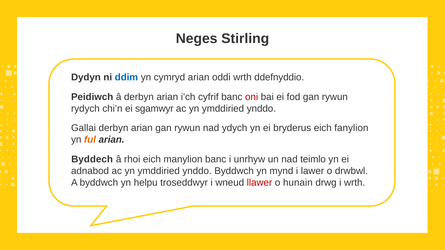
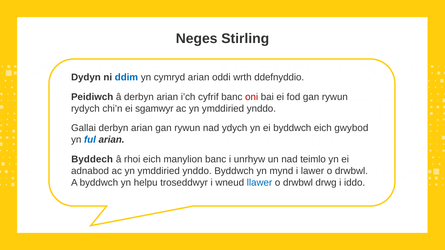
ei bryderus: bryderus -> byddwch
fanylion: fanylion -> gwybod
ful colour: orange -> blue
llawer colour: red -> blue
hunain at (298, 183): hunain -> drwbwl
i wrth: wrth -> iddo
